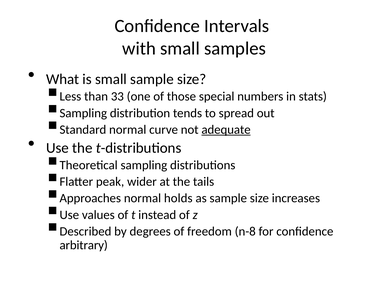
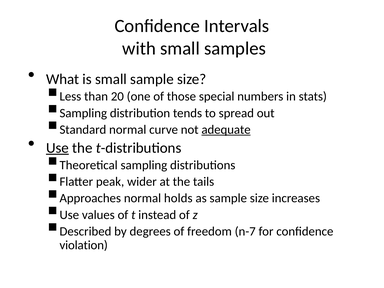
33: 33 -> 20
Use at (57, 148) underline: none -> present
n-8: n-8 -> n-7
arbitrary: arbitrary -> violation
